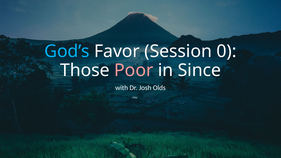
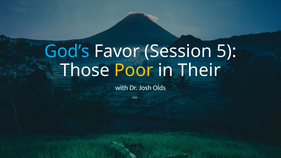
0: 0 -> 5
Poor colour: pink -> yellow
Since: Since -> Their
